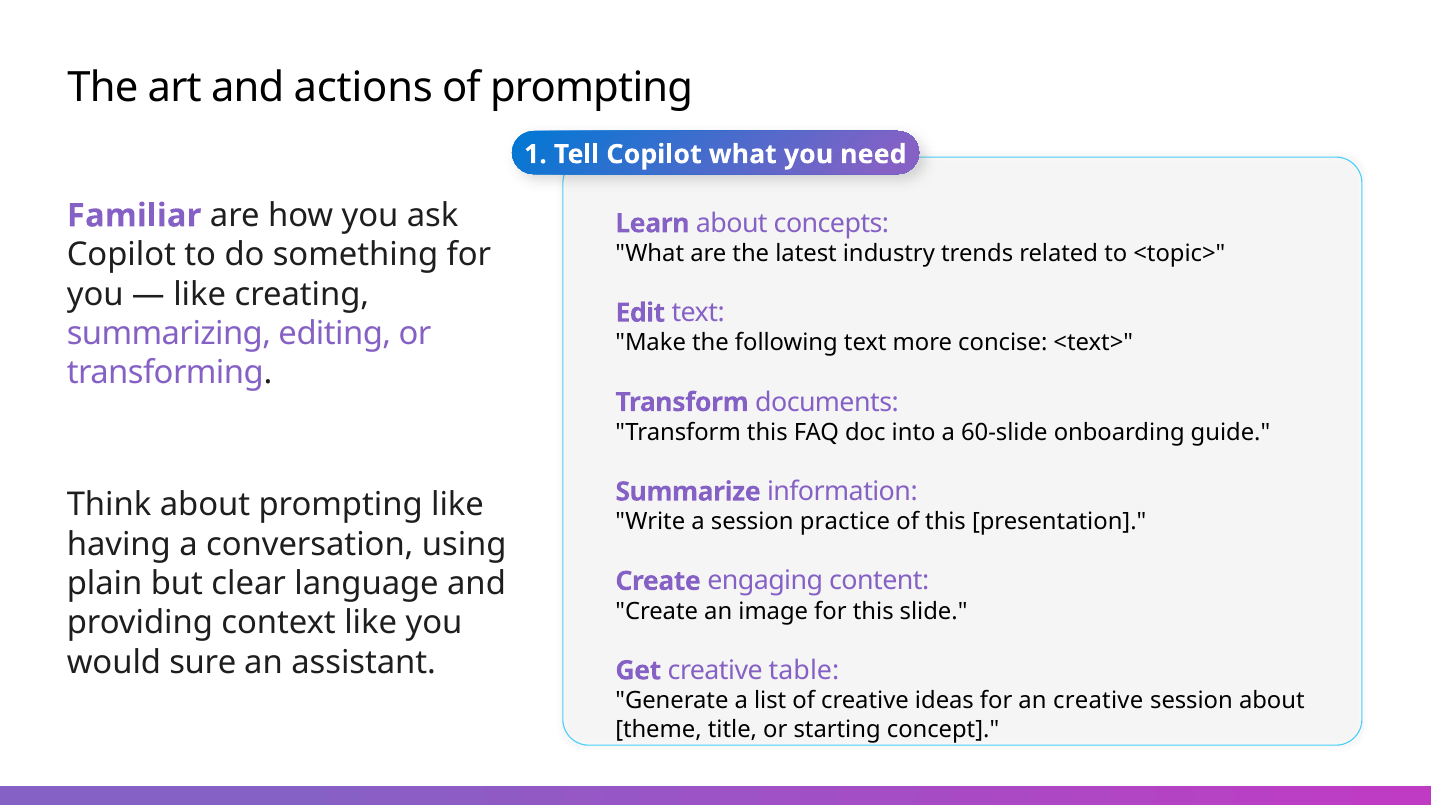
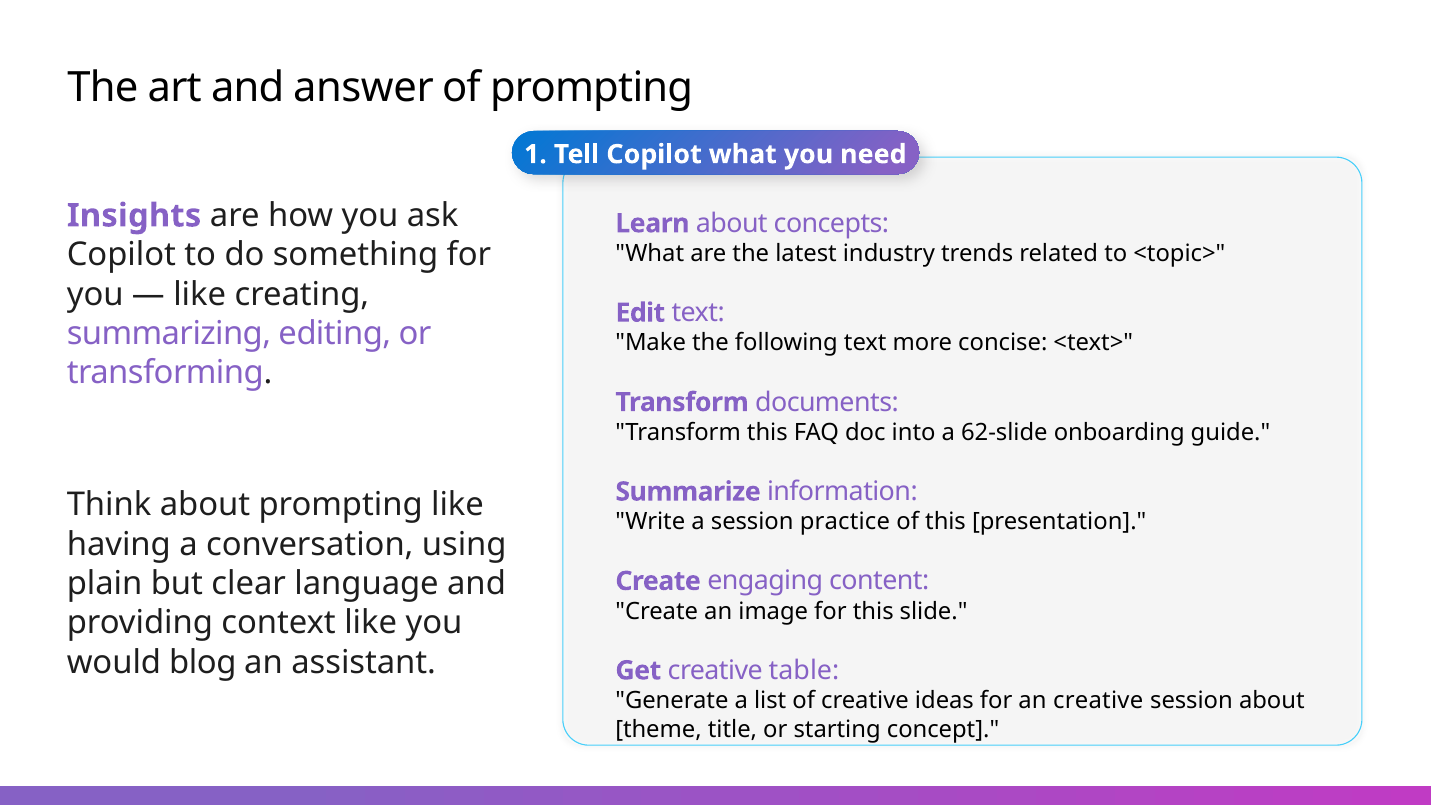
actions: actions -> answer
Familiar: Familiar -> Insights
60-slide: 60-slide -> 62-slide
sure: sure -> blog
